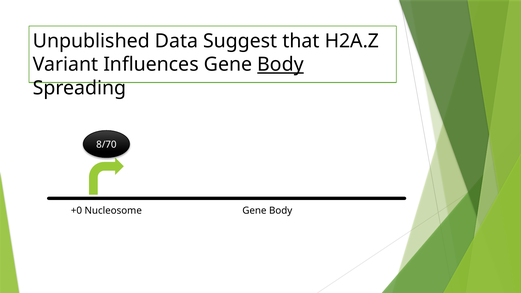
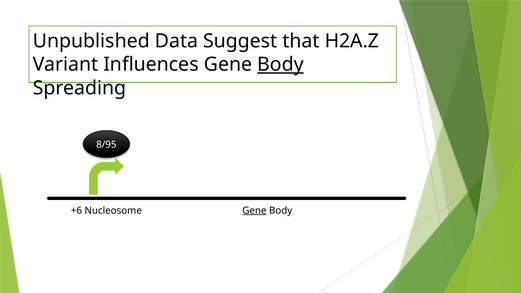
8/70: 8/70 -> 8/95
+0: +0 -> +6
Gene at (254, 211) underline: none -> present
